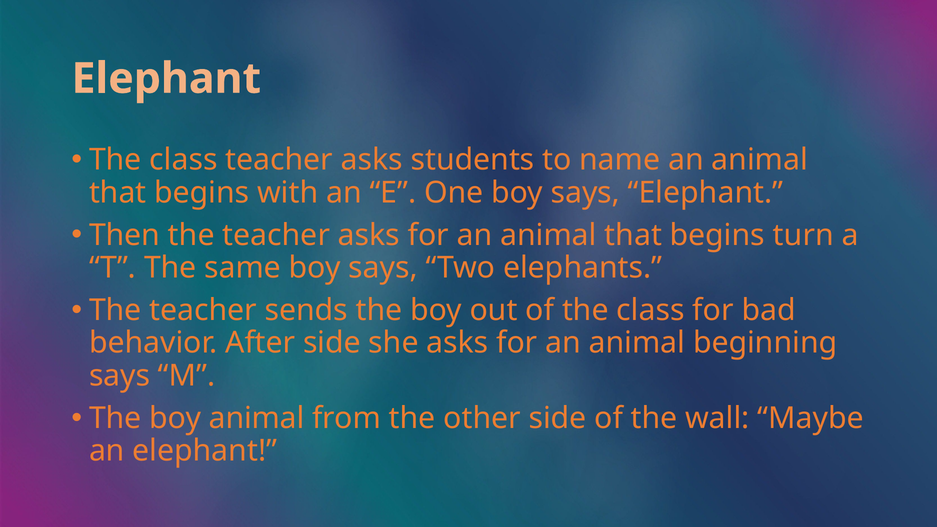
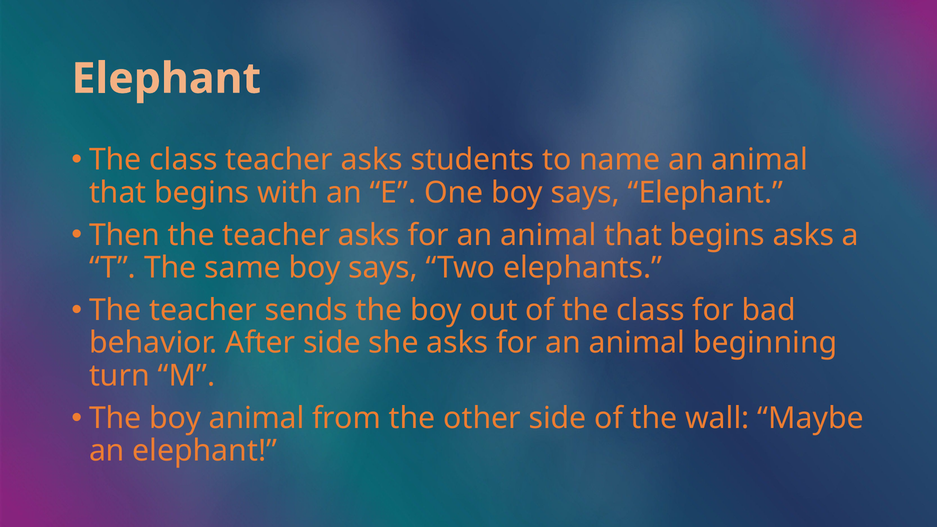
begins turn: turn -> asks
says at (120, 376): says -> turn
